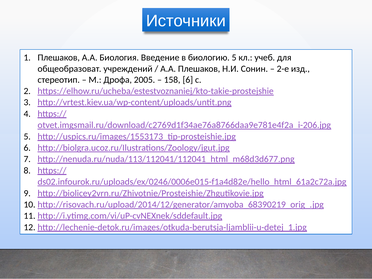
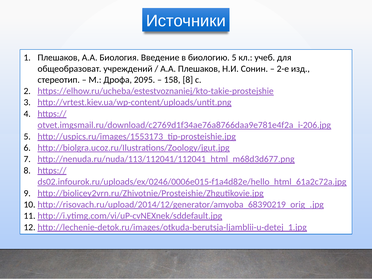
2005: 2005 -> 2095
158 6: 6 -> 8
